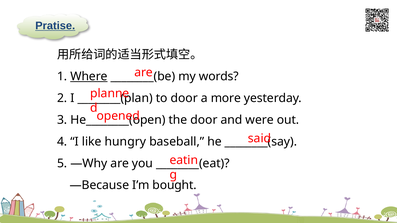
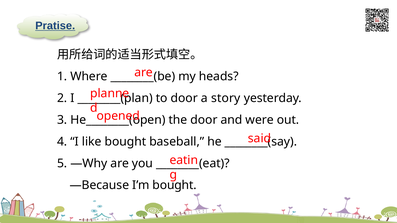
Where underline: present -> none
words: words -> heads
more: more -> story
like hungry: hungry -> bought
